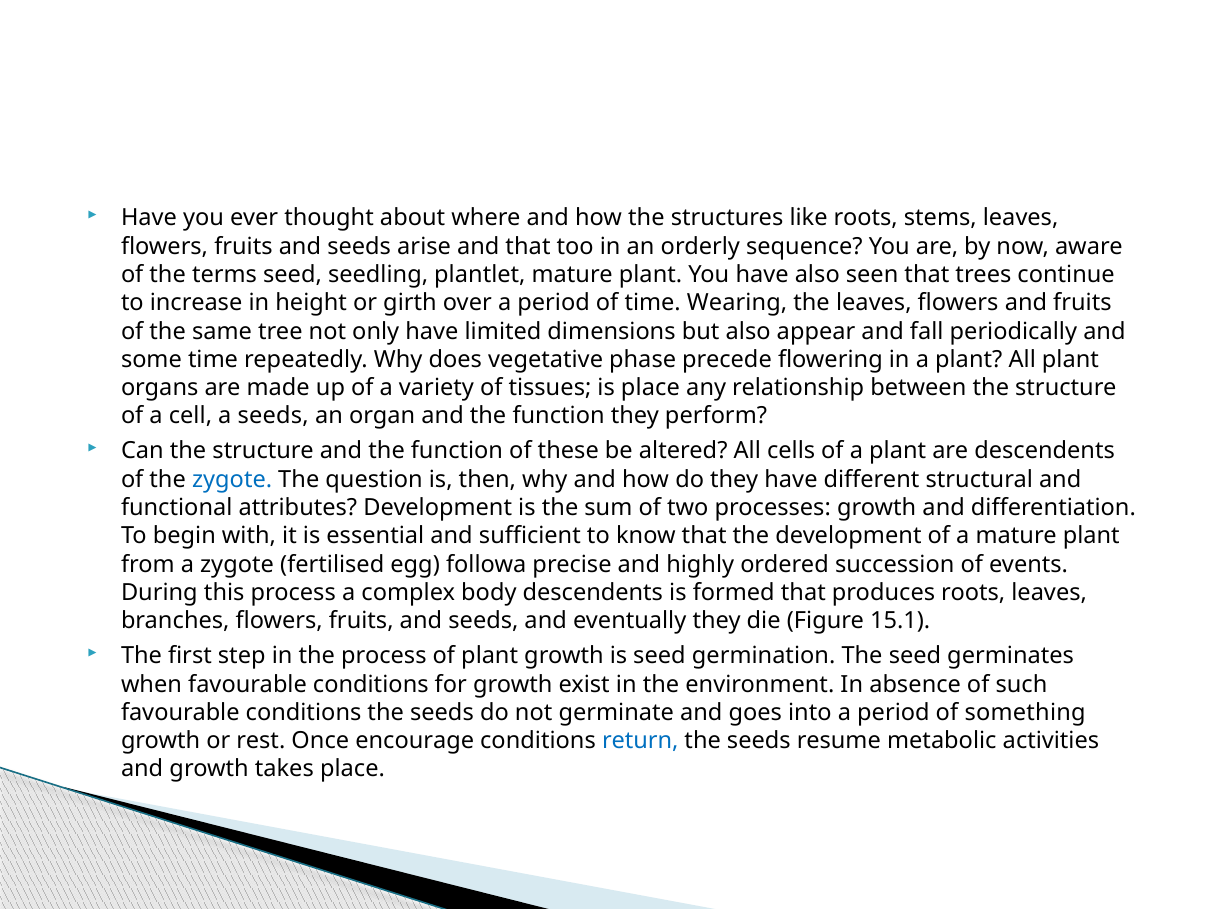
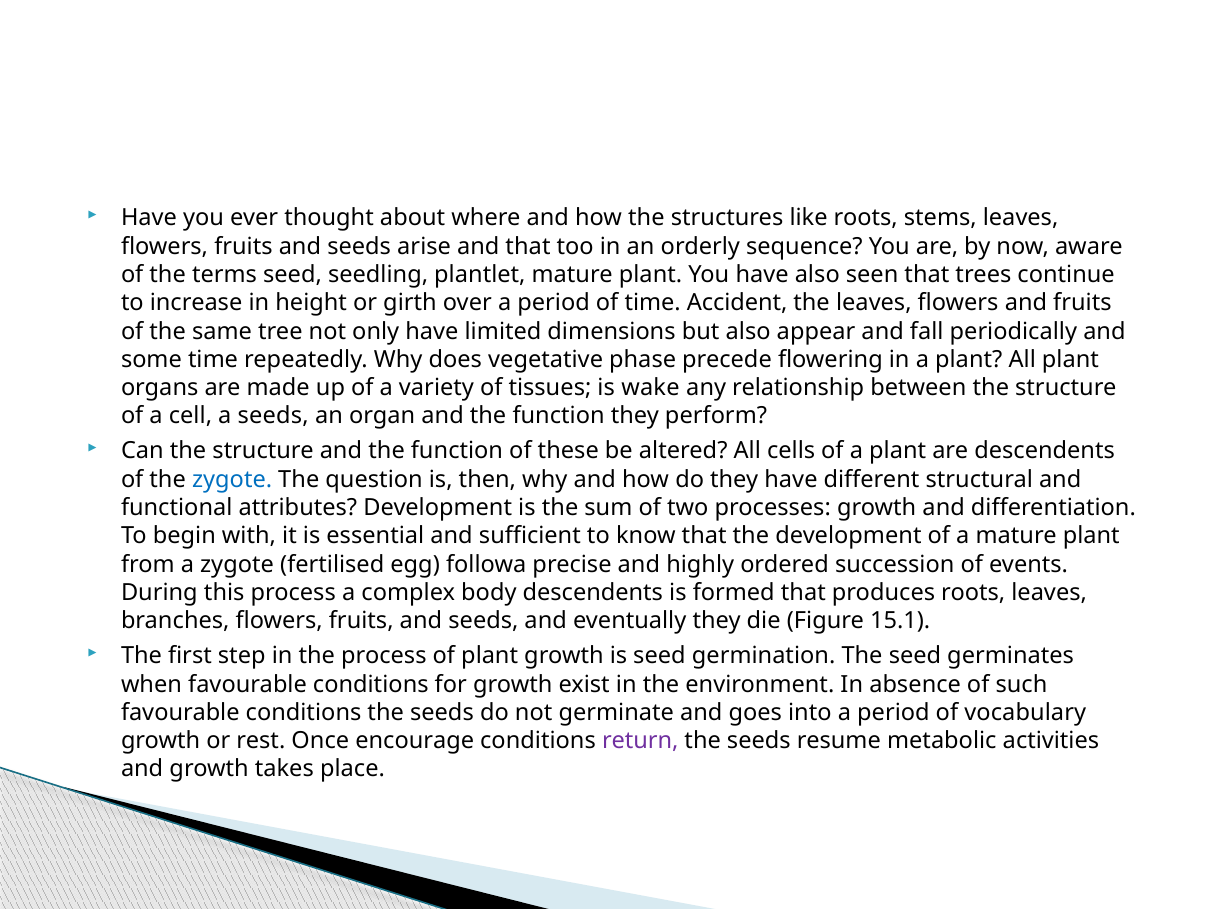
Wearing: Wearing -> Accident
is place: place -> wake
something: something -> vocabulary
return colour: blue -> purple
